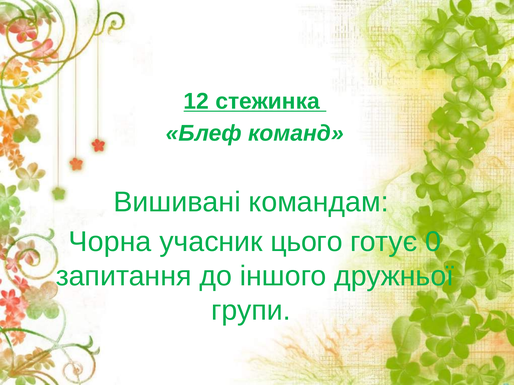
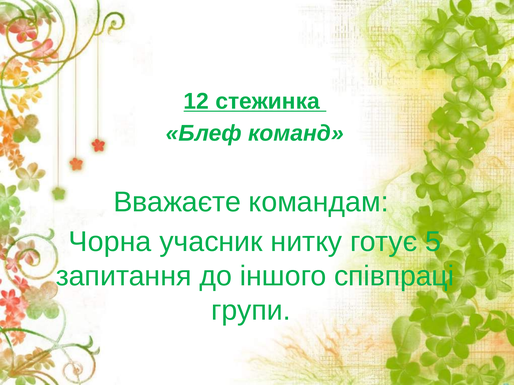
Вишивані: Вишивані -> Вважаєте
цього: цього -> нитку
0: 0 -> 5
дружньої: дружньої -> співпраці
